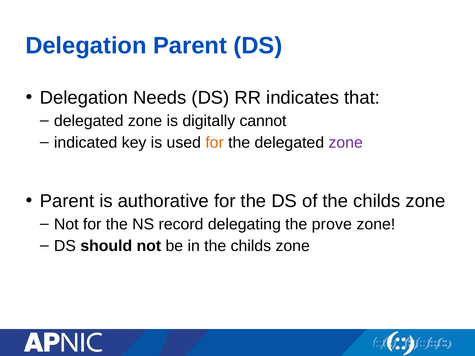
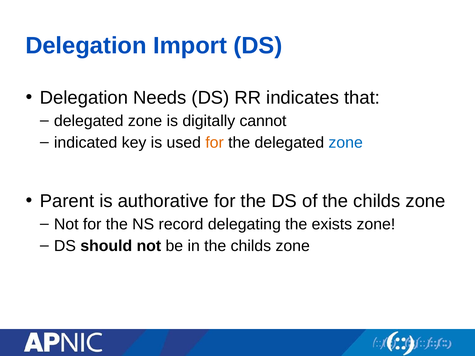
Delegation Parent: Parent -> Import
zone at (346, 143) colour: purple -> blue
prove: prove -> exists
